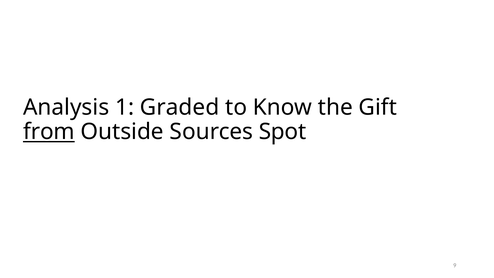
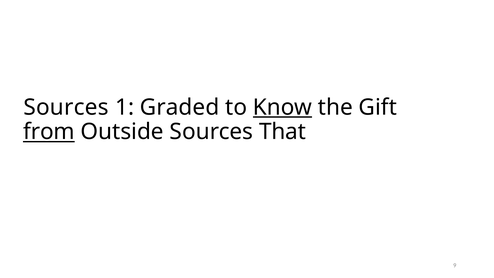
Analysis at (66, 107): Analysis -> Sources
Know underline: none -> present
Spot: Spot -> That
